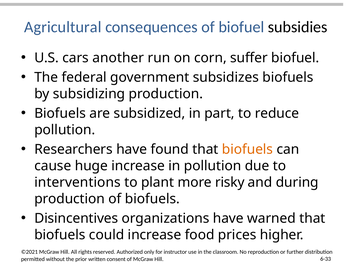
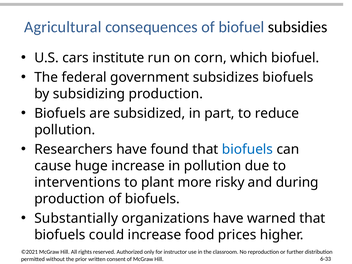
another: another -> institute
suffer: suffer -> which
biofuels at (247, 149) colour: orange -> blue
Disincentives: Disincentives -> Substantially
